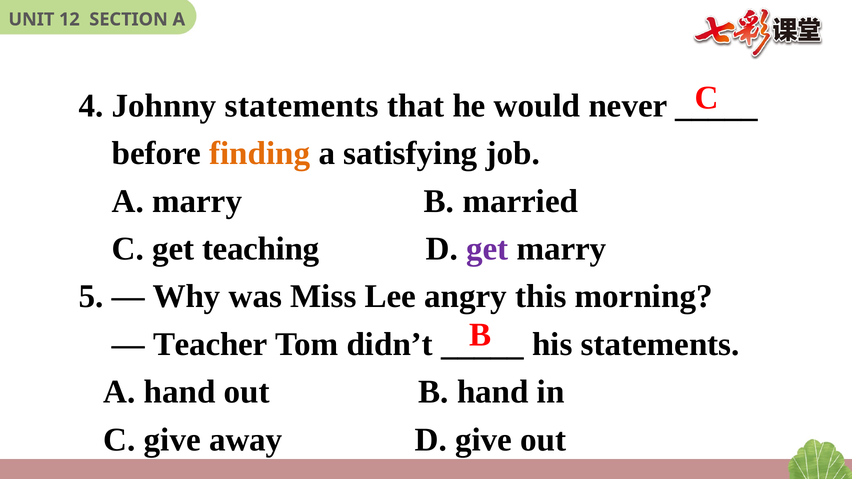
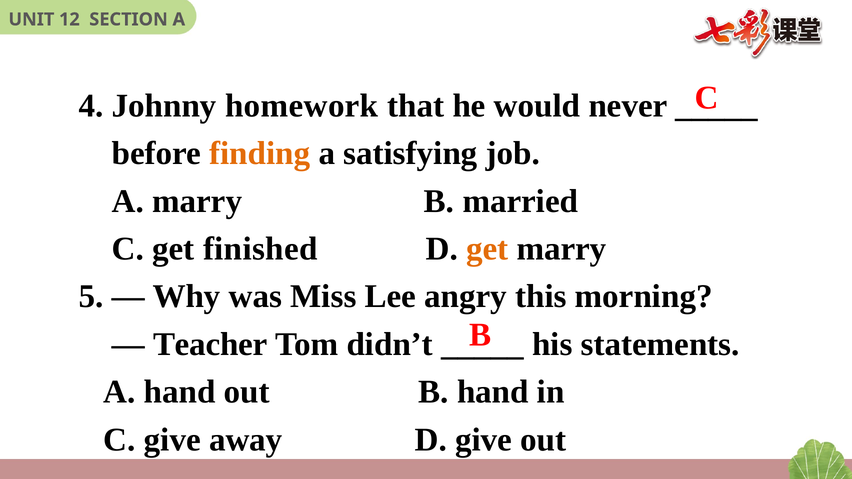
Johnny statements: statements -> homework
teaching: teaching -> finished
get at (487, 249) colour: purple -> orange
